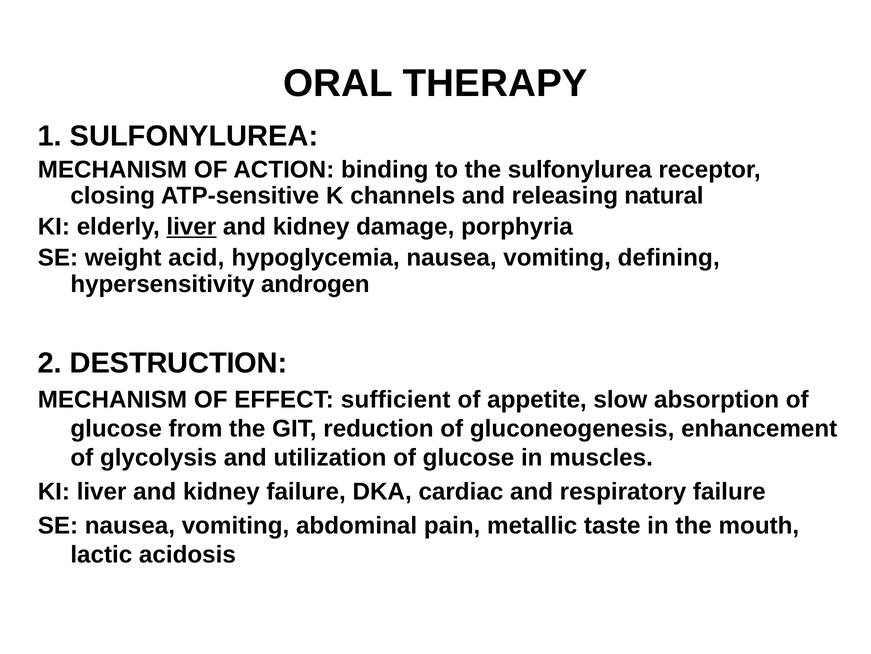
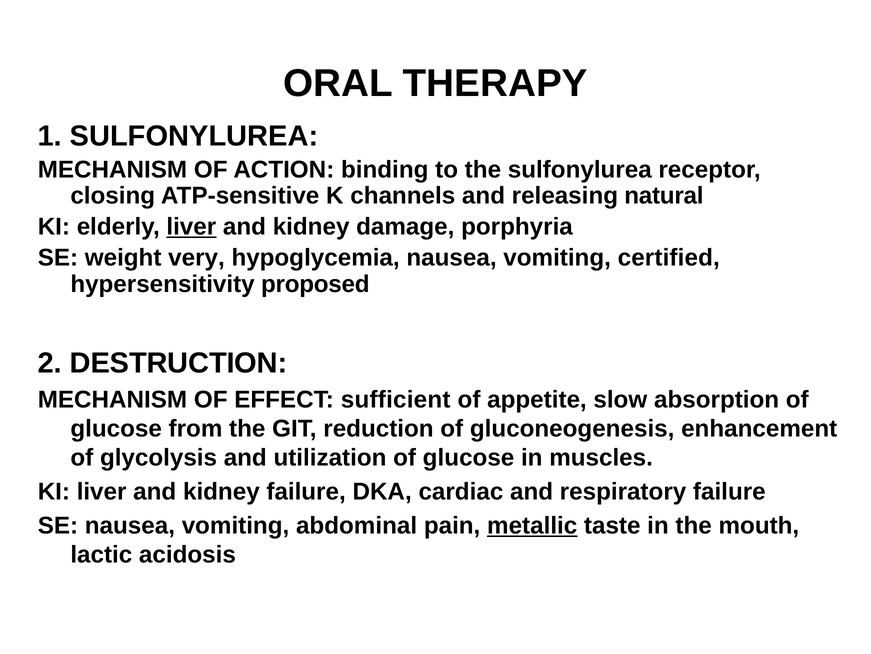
acid: acid -> very
defining: defining -> certified
androgen: androgen -> proposed
metallic underline: none -> present
